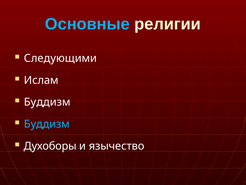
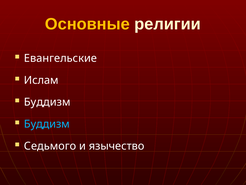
Основные colour: light blue -> yellow
Следующими: Следующими -> Евангельские
Духоборы: Духоборы -> Седьмого
